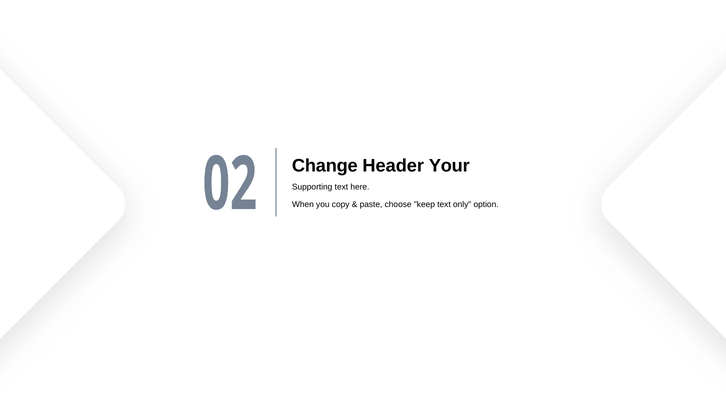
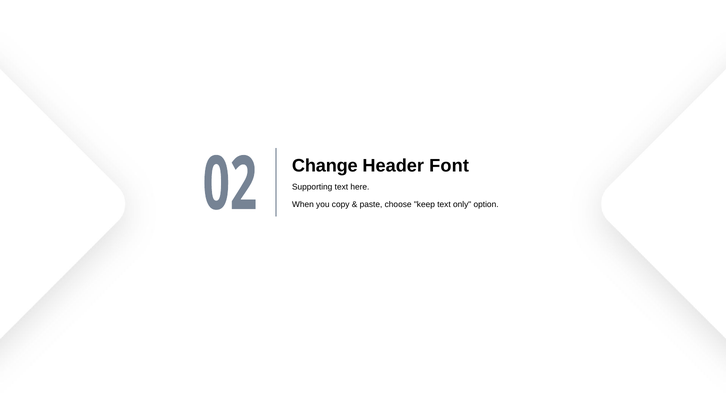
Your: Your -> Font
